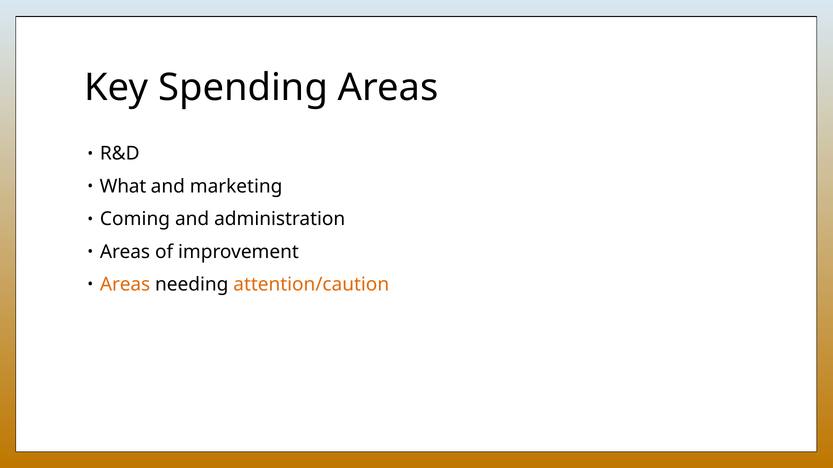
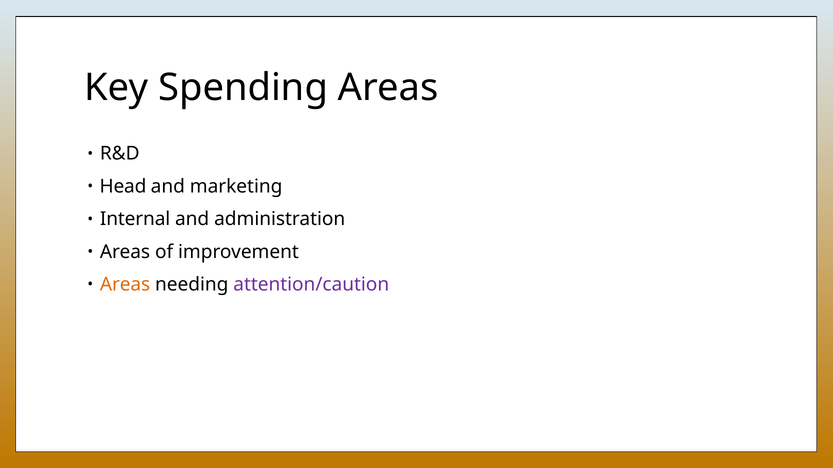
What: What -> Head
Coming: Coming -> Internal
attention/caution colour: orange -> purple
